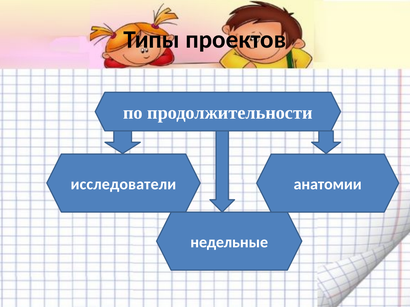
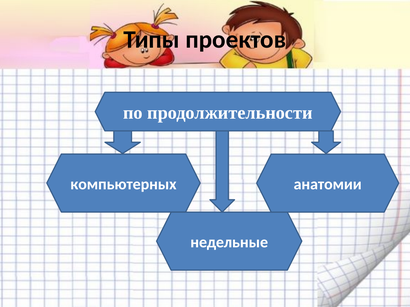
исследователи: исследователи -> компьютерных
